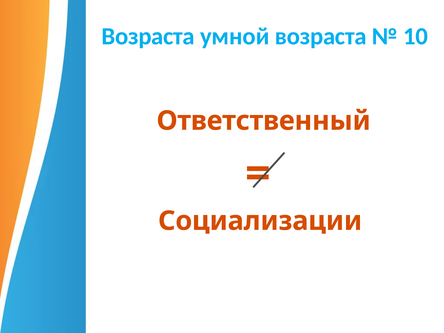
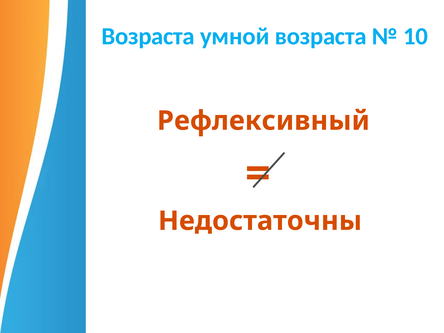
Ответственный: Ответственный -> Рефлексивный
Социализации: Социализации -> Недостаточны
